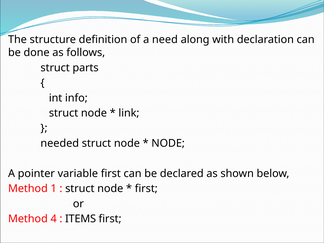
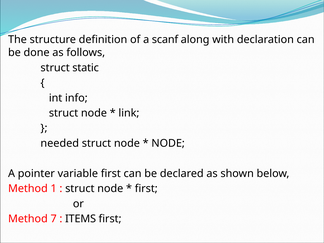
need: need -> scanf
parts: parts -> static
4: 4 -> 7
